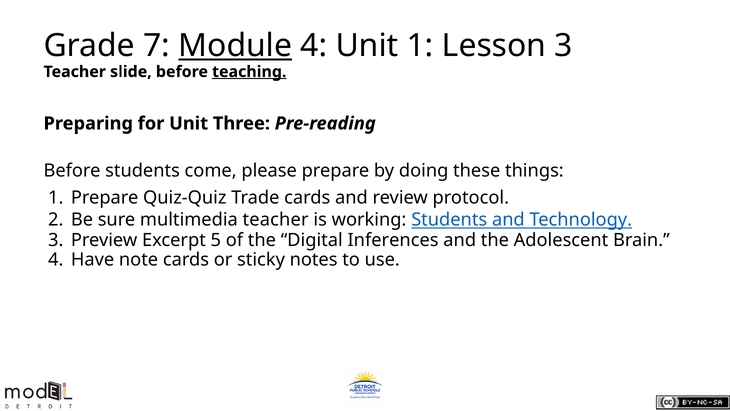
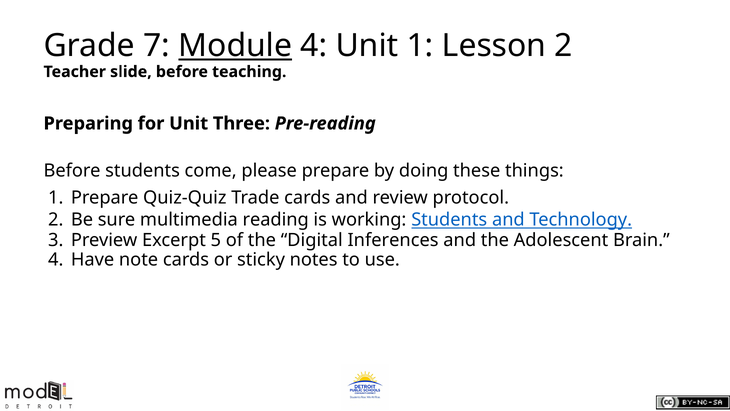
Lesson 3: 3 -> 2
teaching underline: present -> none
multimedia teacher: teacher -> reading
